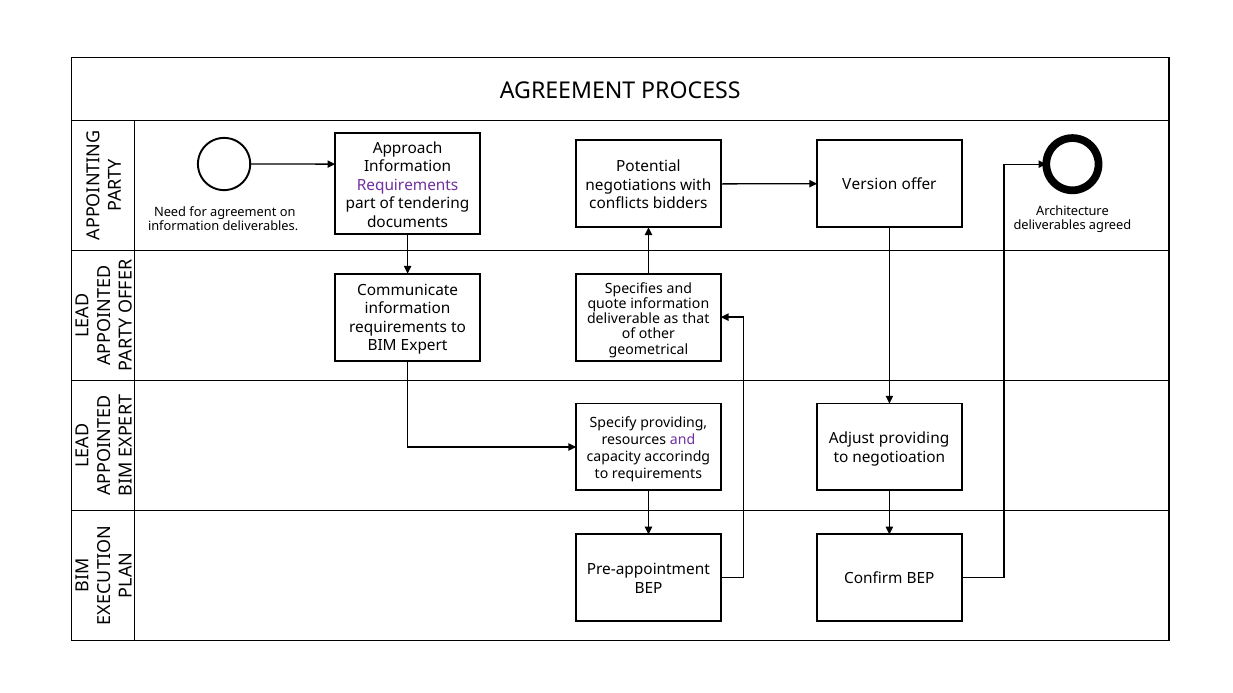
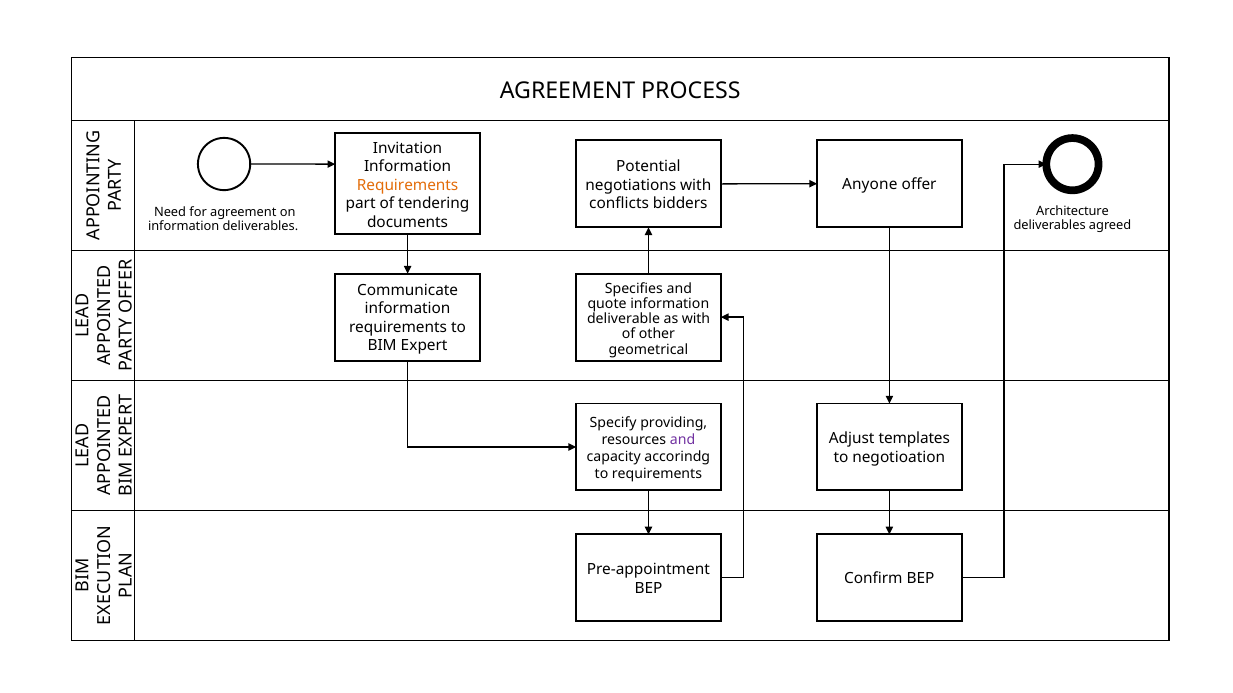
Approach: Approach -> Invitation
Version: Version -> Anyone
Requirements at (408, 185) colour: purple -> orange
as that: that -> with
Adjust providing: providing -> templates
